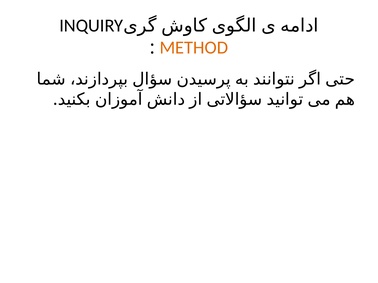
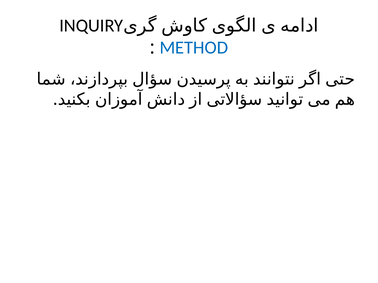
METHOD colour: orange -> blue
